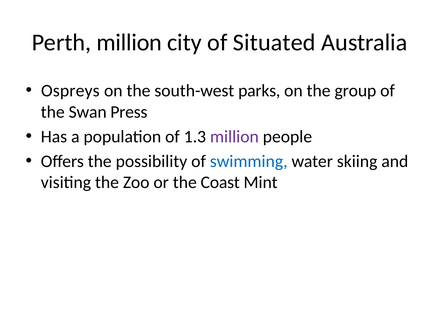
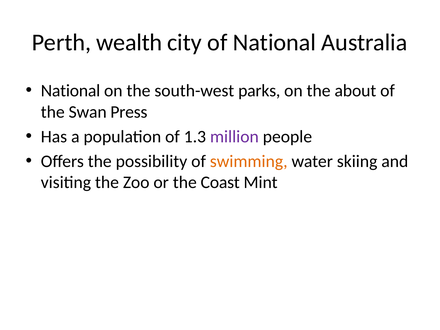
Perth million: million -> wealth
of Situated: Situated -> National
Ospreys at (70, 91): Ospreys -> National
group: group -> about
swimming colour: blue -> orange
